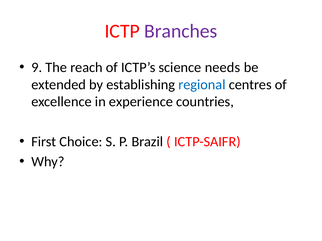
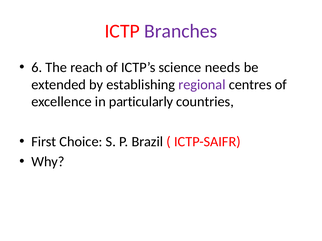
9: 9 -> 6
regional colour: blue -> purple
experience: experience -> particularly
